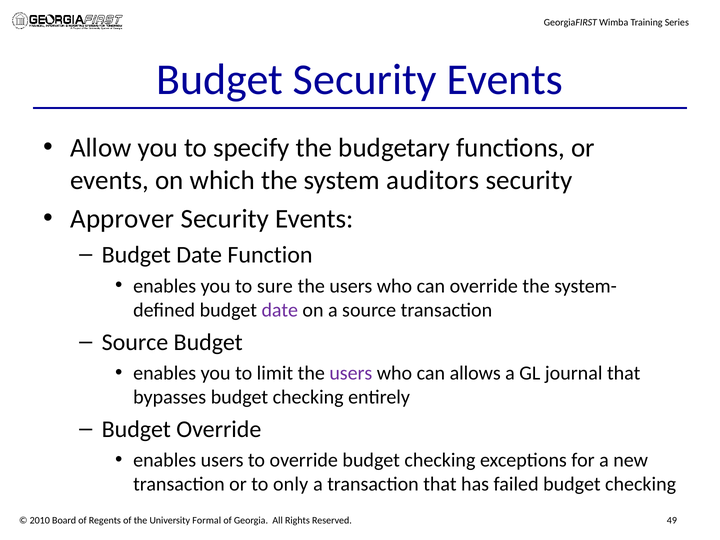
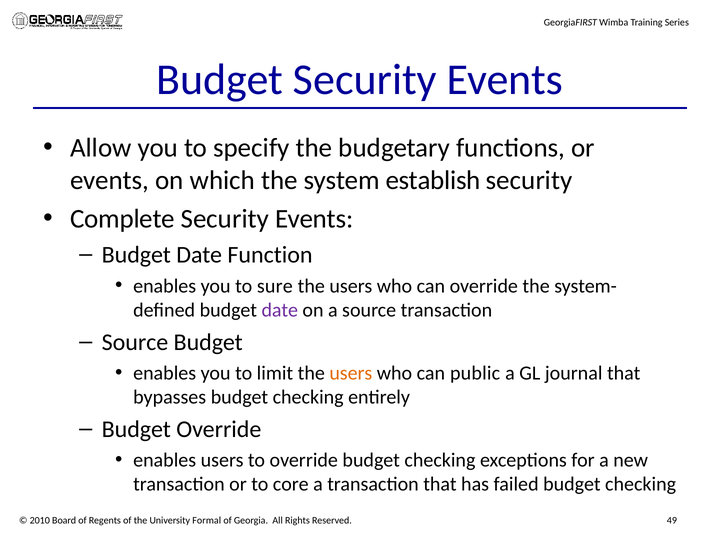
auditors: auditors -> establish
Approver: Approver -> Complete
users at (351, 373) colour: purple -> orange
allows: allows -> public
only: only -> core
